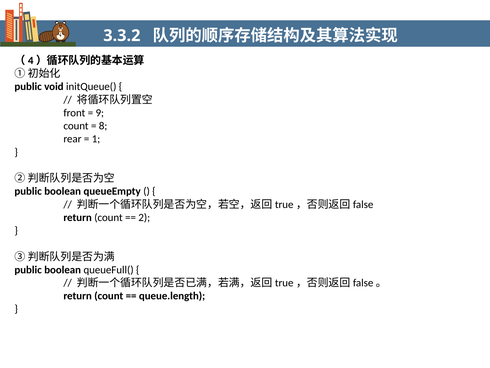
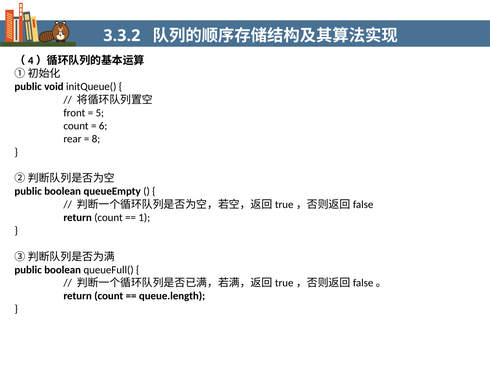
9: 9 -> 5
8: 8 -> 6
1: 1 -> 8
2: 2 -> 1
